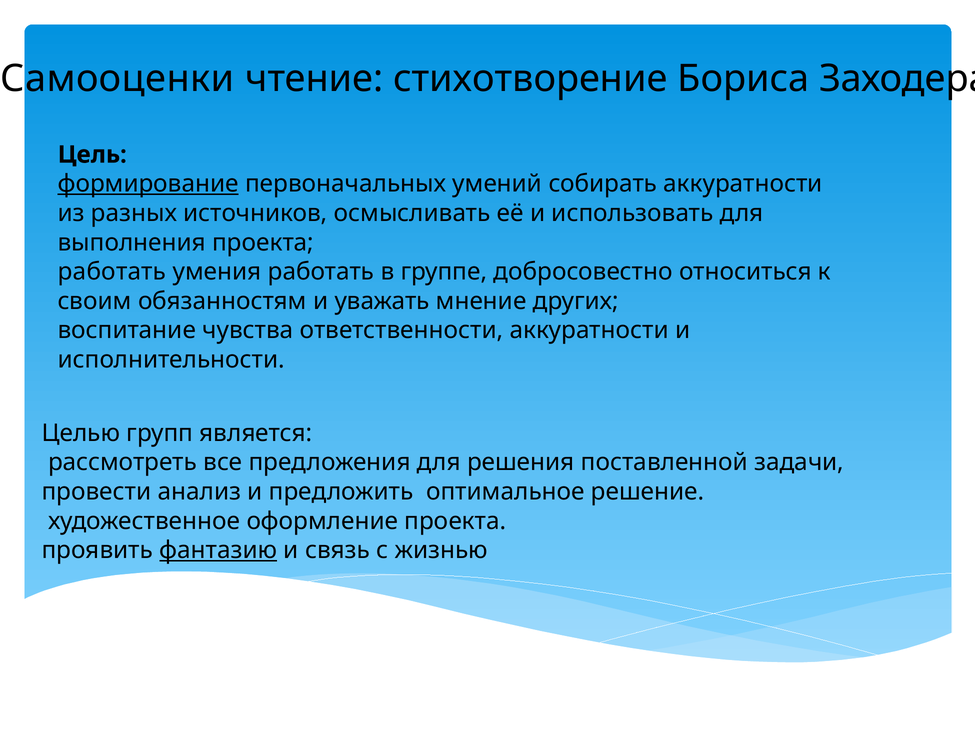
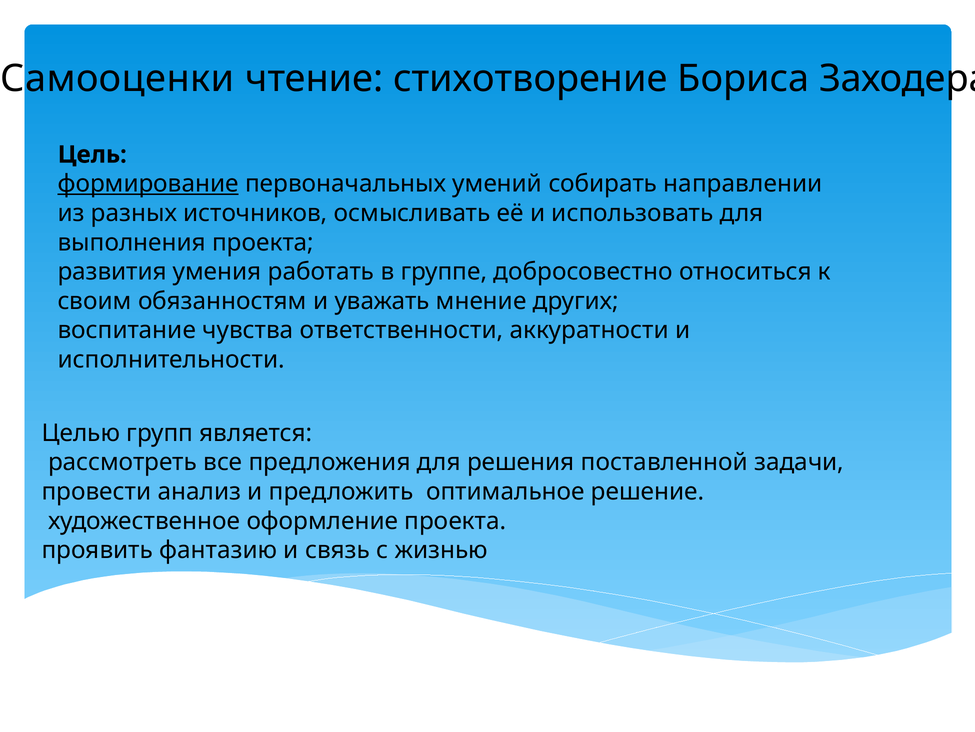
собирать аккуратности: аккуратности -> направлении
работать at (112, 271): работать -> развития
фантазию underline: present -> none
